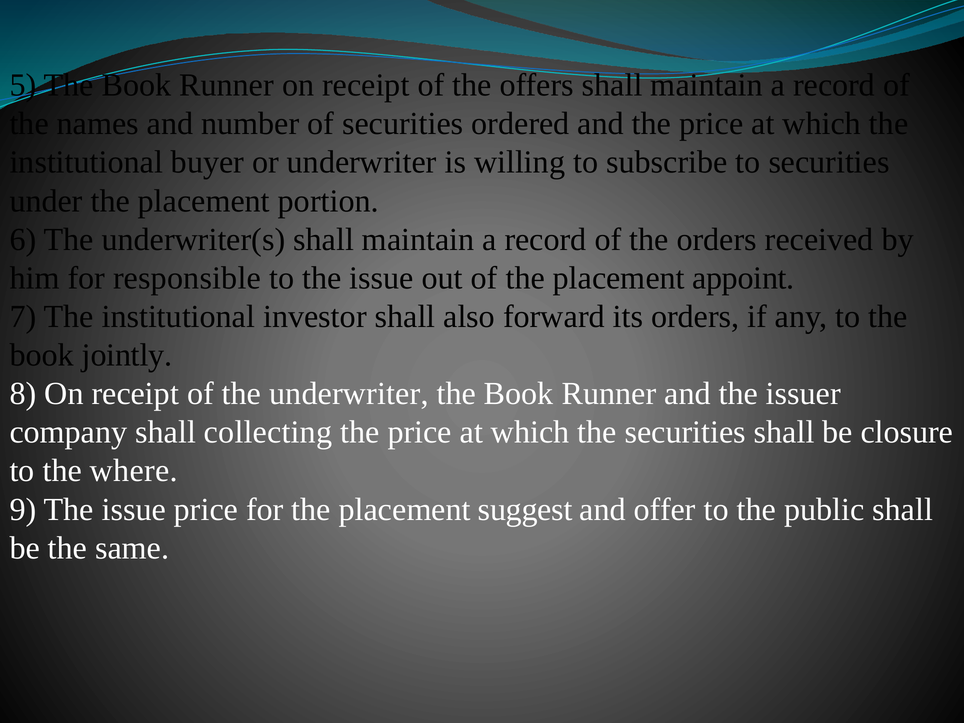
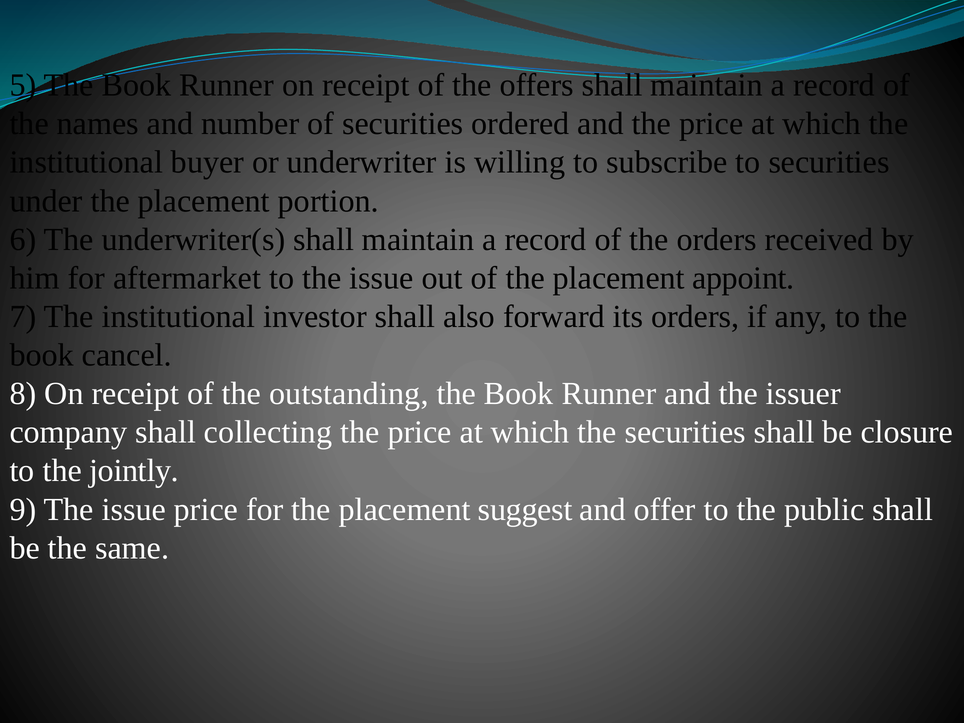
responsible: responsible -> aftermarket
jointly: jointly -> cancel
the underwriter: underwriter -> outstanding
where: where -> jointly
